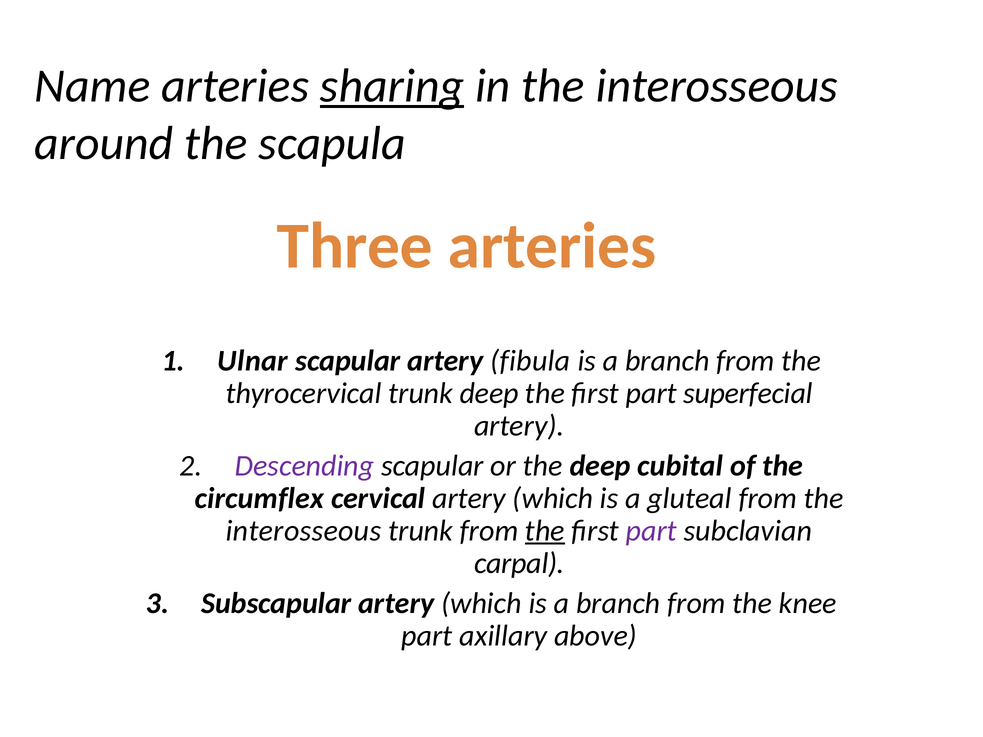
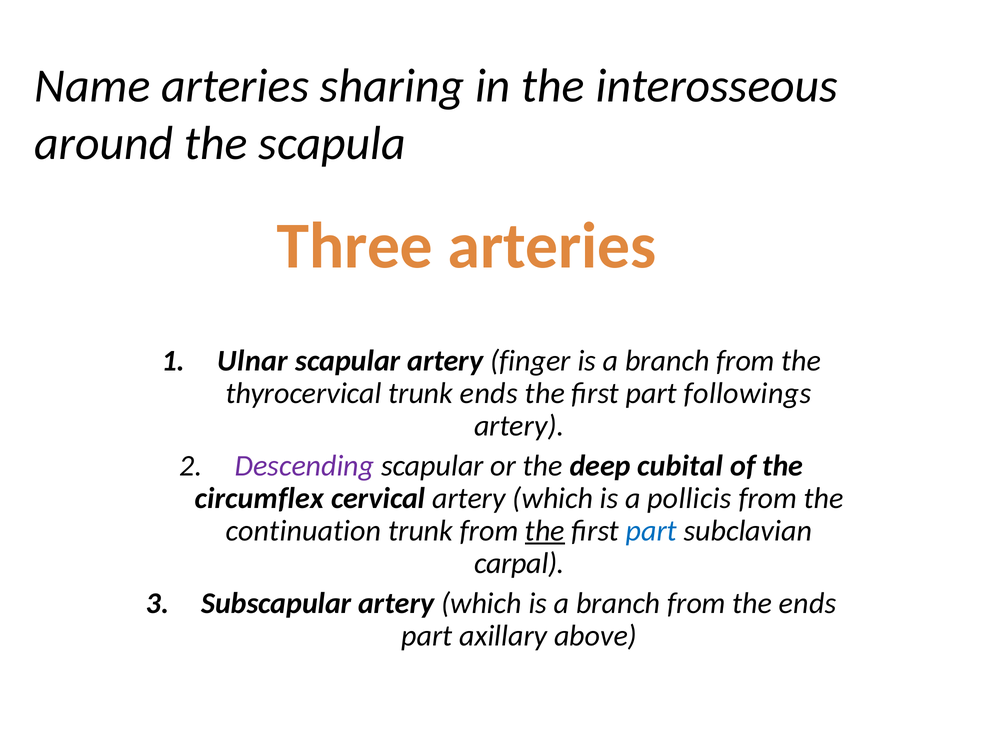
sharing underline: present -> none
fibula: fibula -> finger
trunk deep: deep -> ends
superfecial: superfecial -> followings
gluteal: gluteal -> pollicis
interosseous at (303, 531): interosseous -> continuation
part at (651, 531) colour: purple -> blue
the knee: knee -> ends
